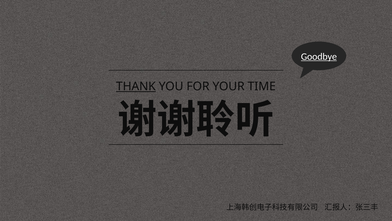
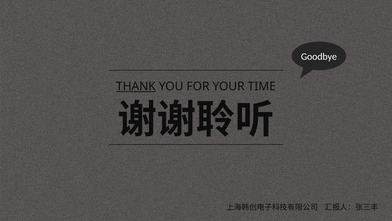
Goodbye underline: present -> none
